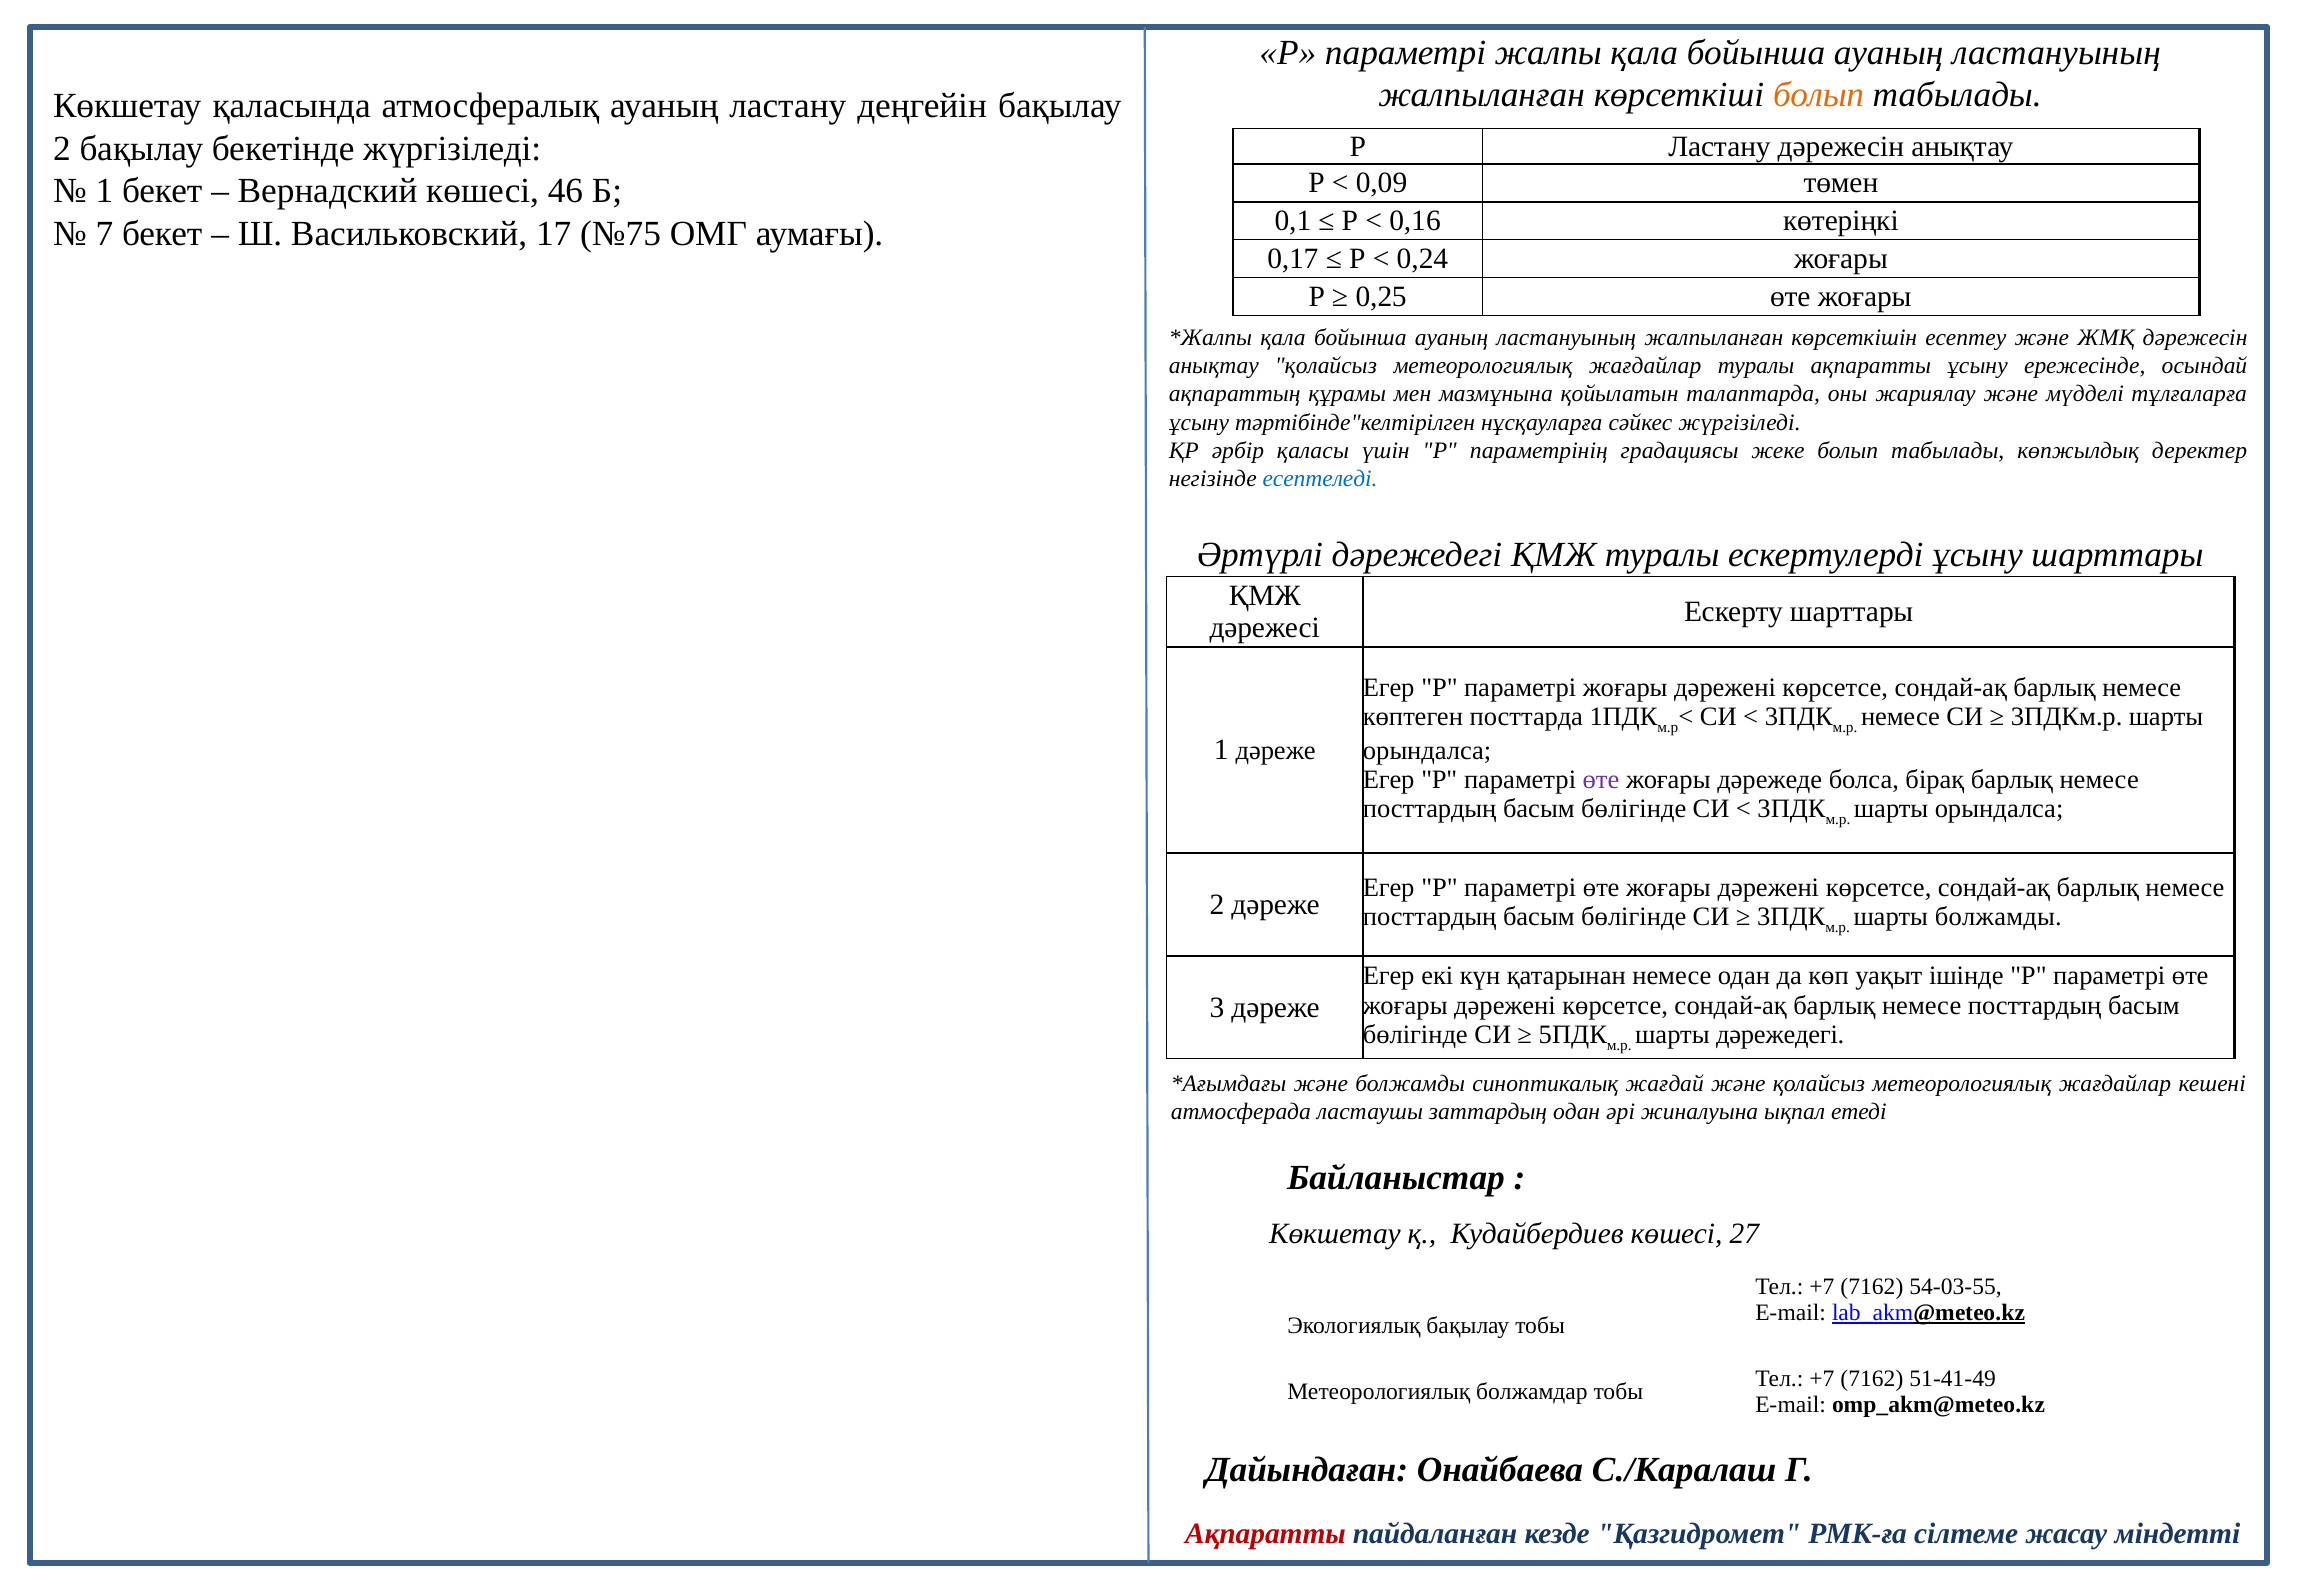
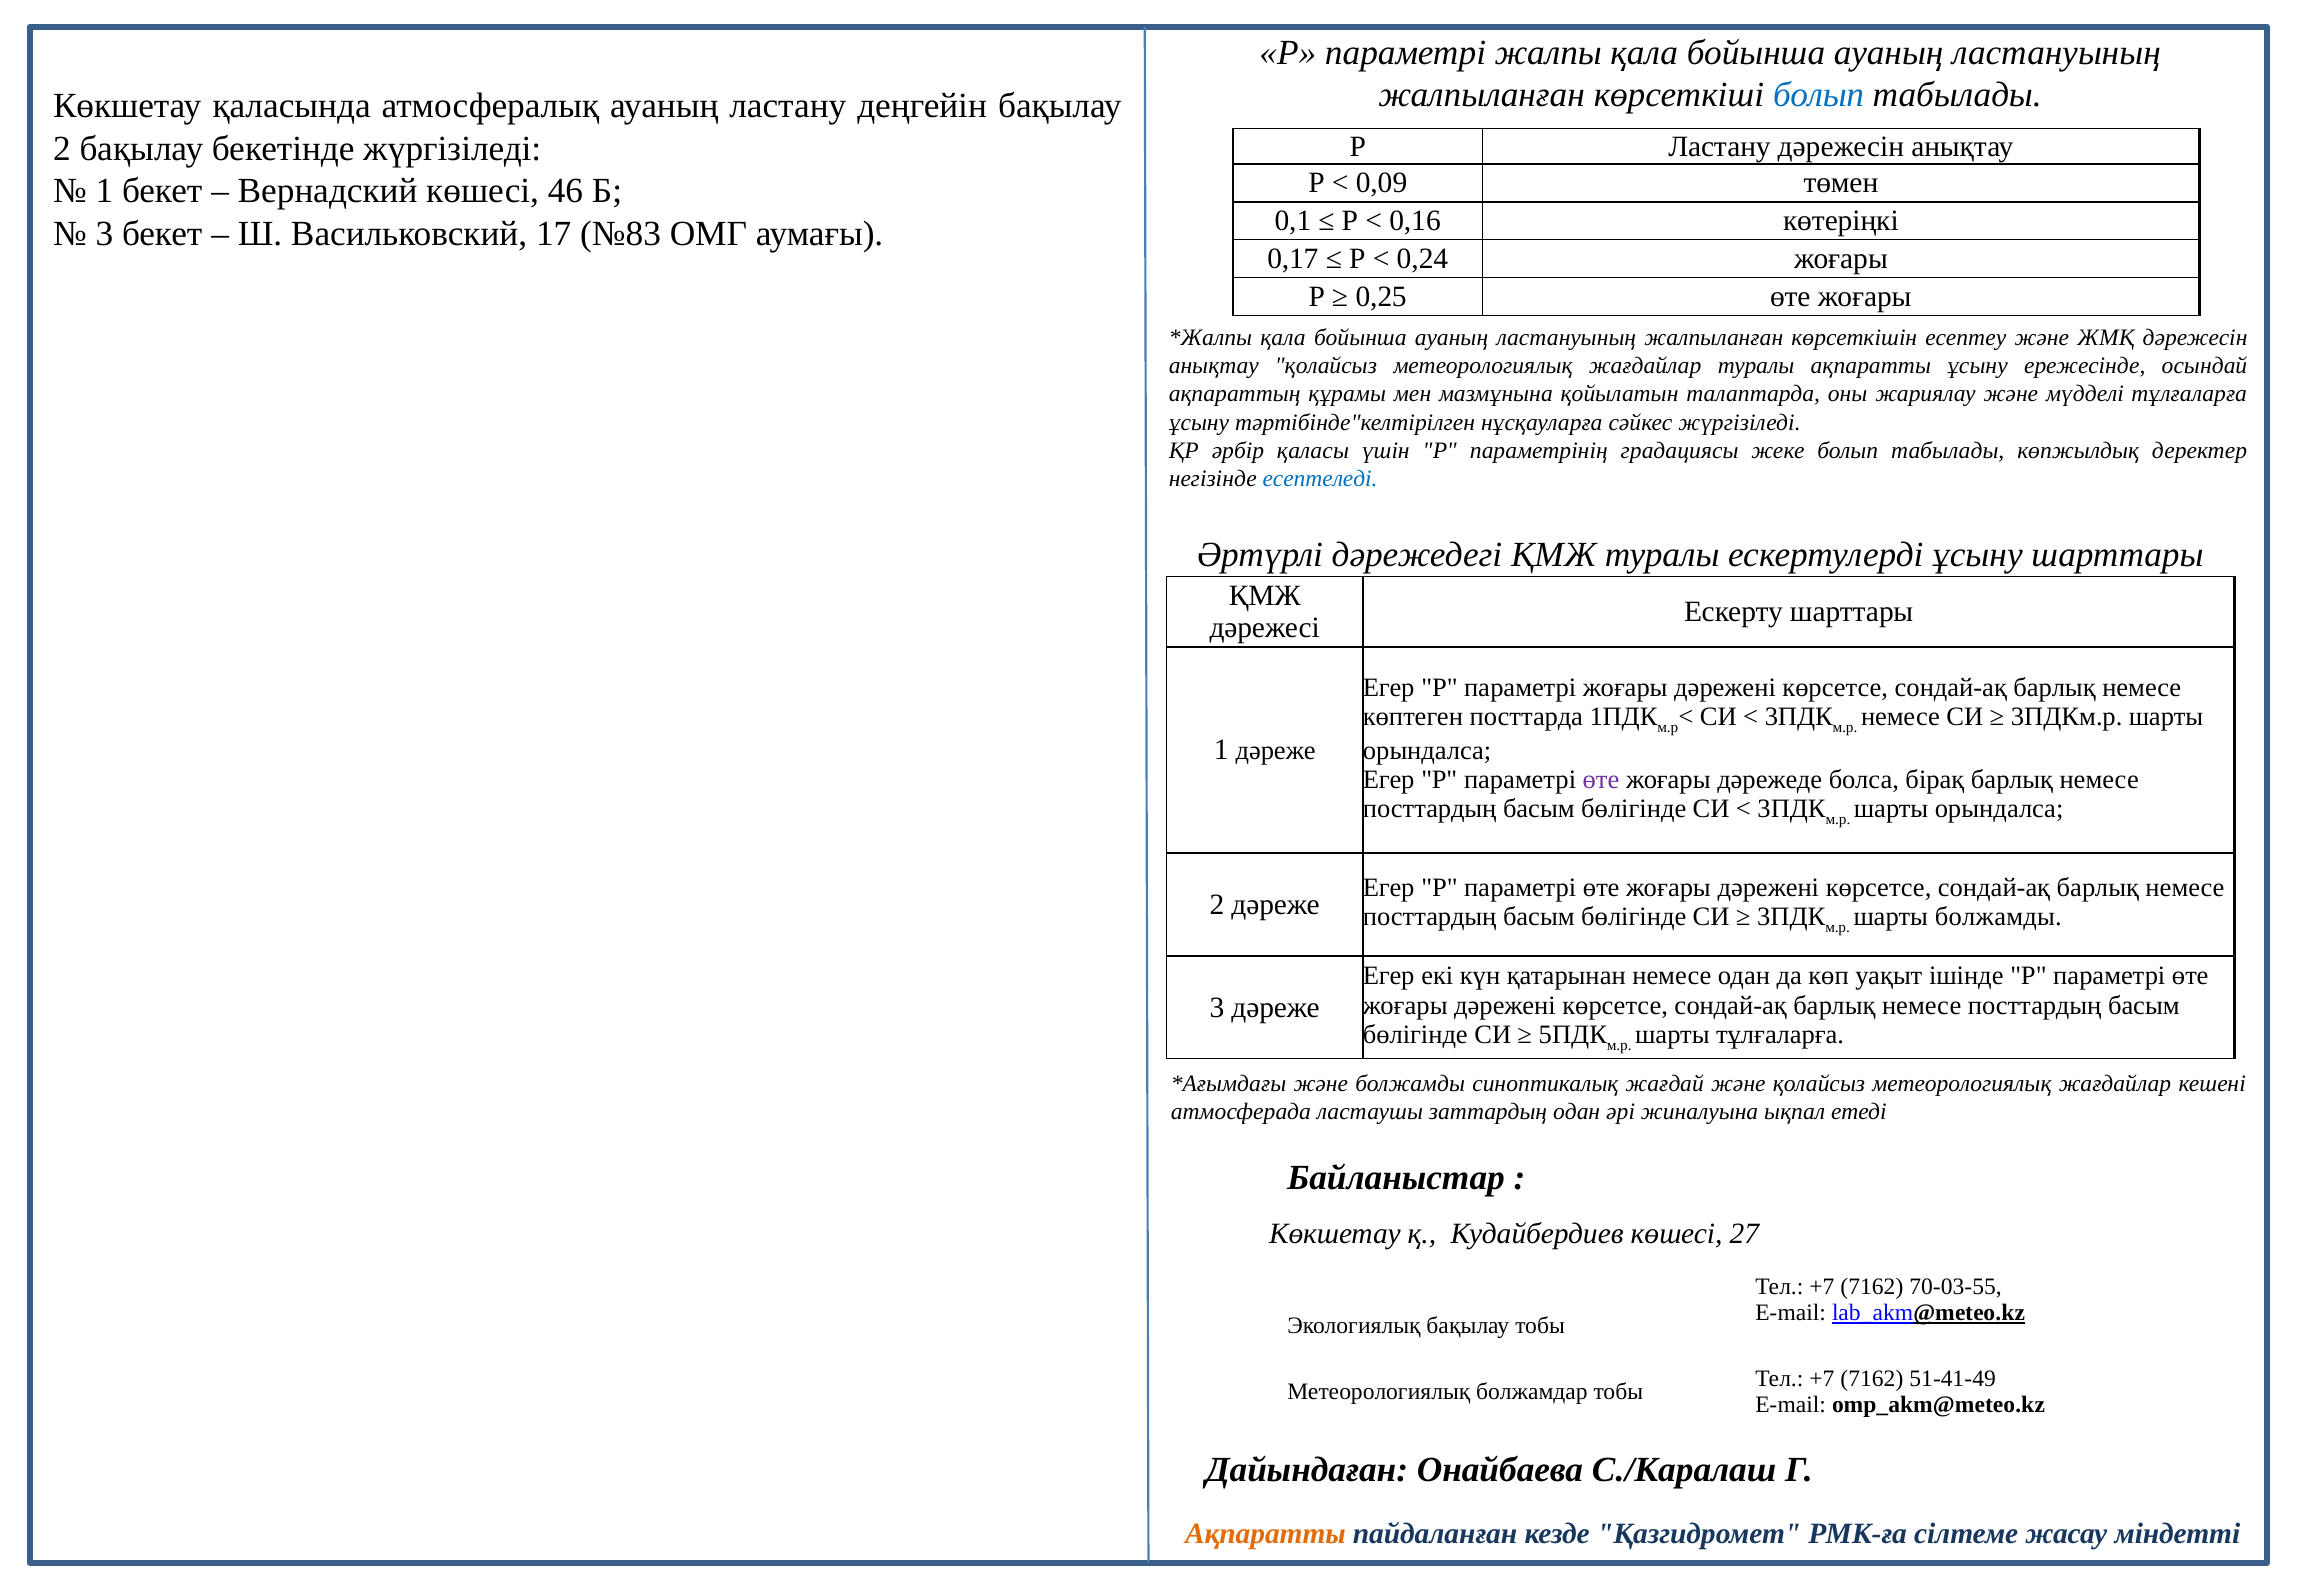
болып at (1819, 95) colour: orange -> blue
7 at (104, 233): 7 -> 3
№75: №75 -> №83
шарты дәрежедегі: дәрежедегі -> тұлғаларға
54-03-55: 54-03-55 -> 70-03-55
Ақпаратты at (1265, 1534) colour: red -> orange
